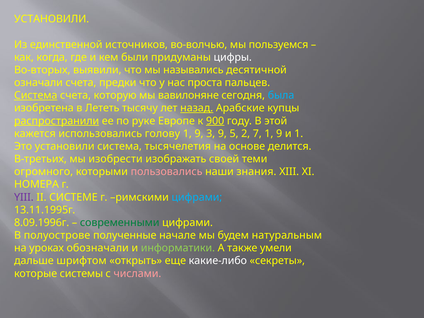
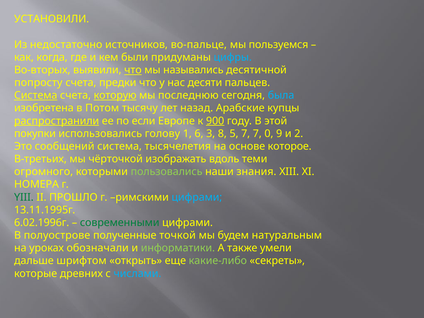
единственной: единственной -> недостаточно
во-волчью: во-волчью -> во-пальце
цифры colour: white -> light blue
что at (133, 70) underline: none -> present
означали: означали -> попросту
проста: проста -> десяти
которую underline: none -> present
вавилоняне: вавилоняне -> последнюю
Лететь: Лететь -> Потом
назад underline: present -> none
руке: руке -> если
кажется: кажется -> покупки
9 at (199, 134): 9 -> 6
3 9: 9 -> 8
5 2: 2 -> 7
7 1: 1 -> 0
и 1: 1 -> 2
Это установили: установили -> сообщений
делится: делится -> которое
изобрести: изобрести -> чёрточкой
своей: своей -> вдоль
пользовались colour: pink -> light green
YIII colour: purple -> green
СИСТЕМЕ: СИСТЕМЕ -> ПРОШЛО
8.09.1996г: 8.09.1996г -> 6.02.1996г
начале: начале -> точкой
какие-либо colour: white -> light green
системы: системы -> древних
числами colour: pink -> light blue
